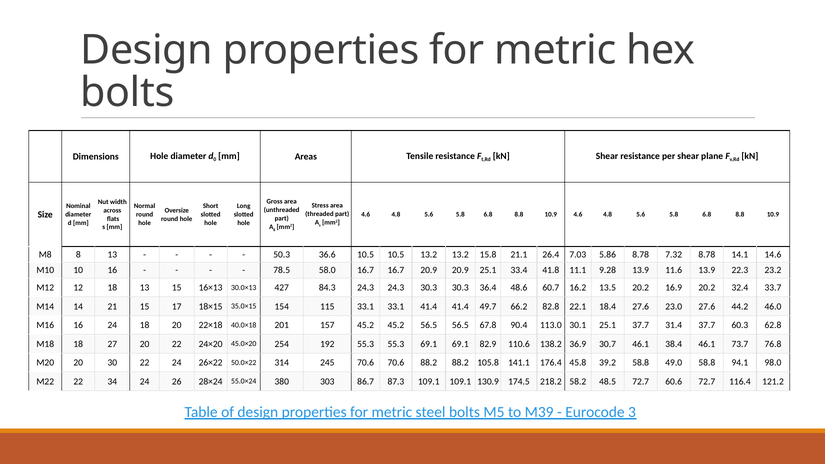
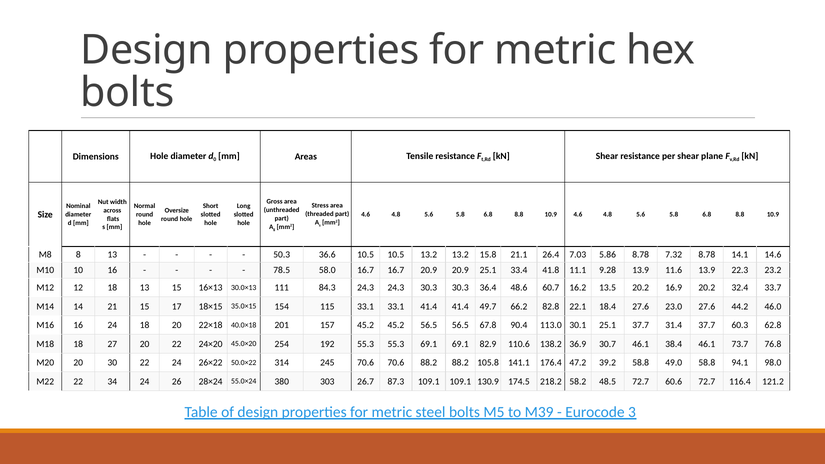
427: 427 -> 111
45.8: 45.8 -> 47.2
86.7: 86.7 -> 26.7
